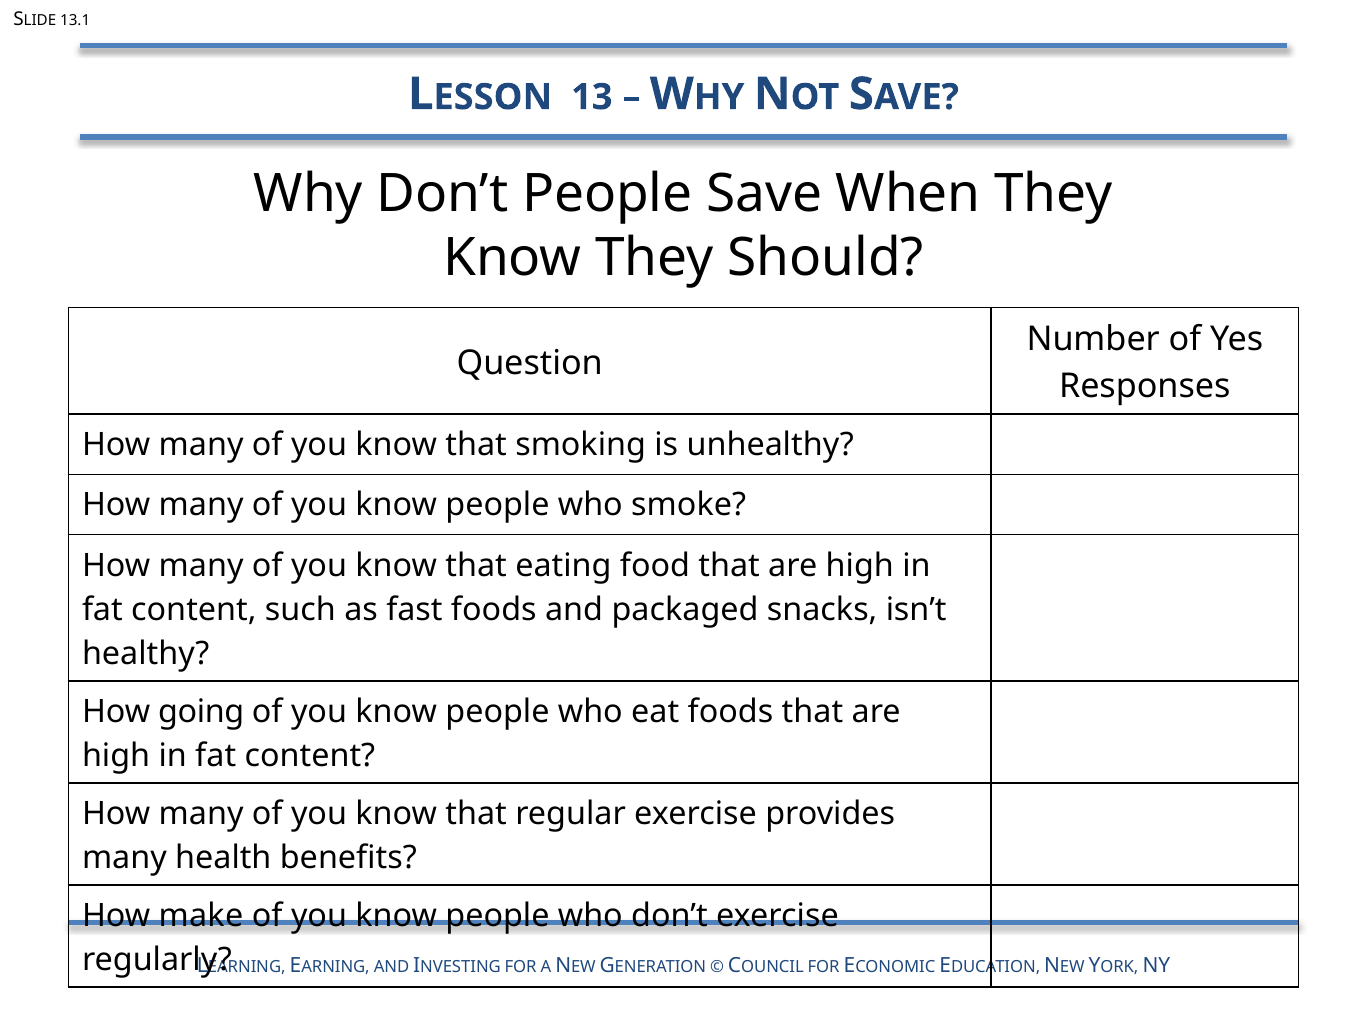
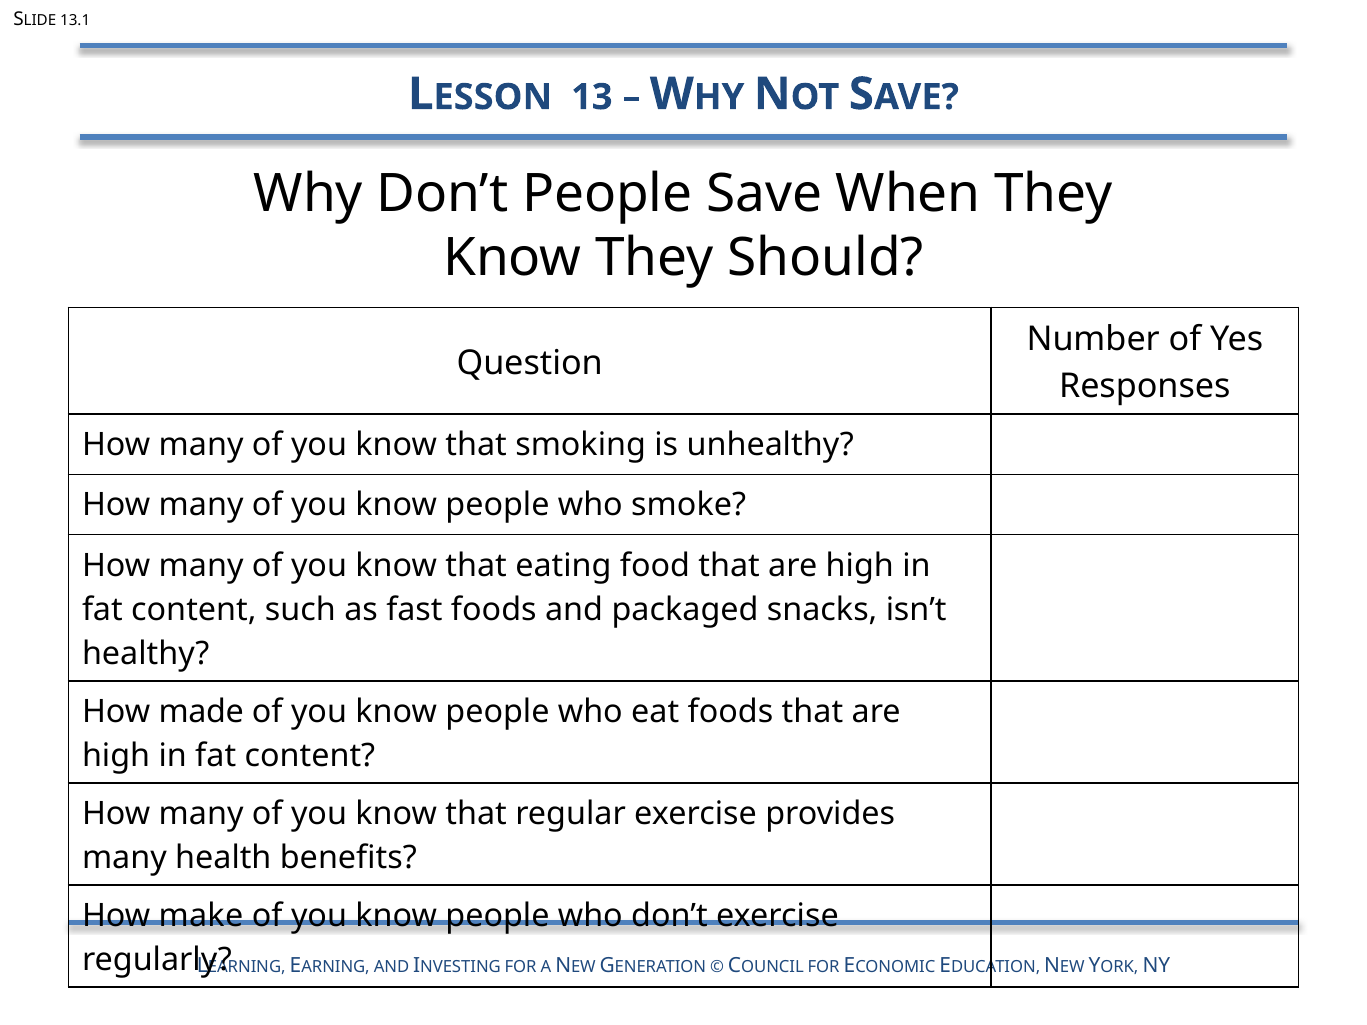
going: going -> made
